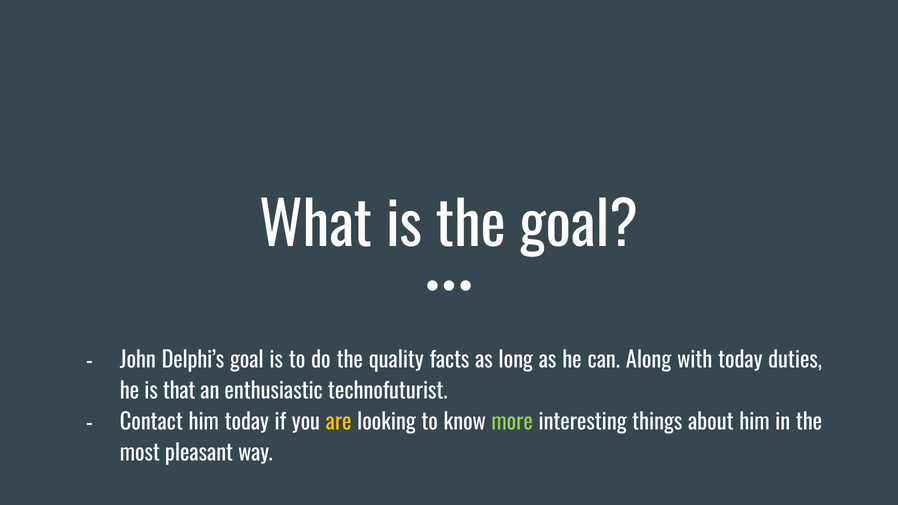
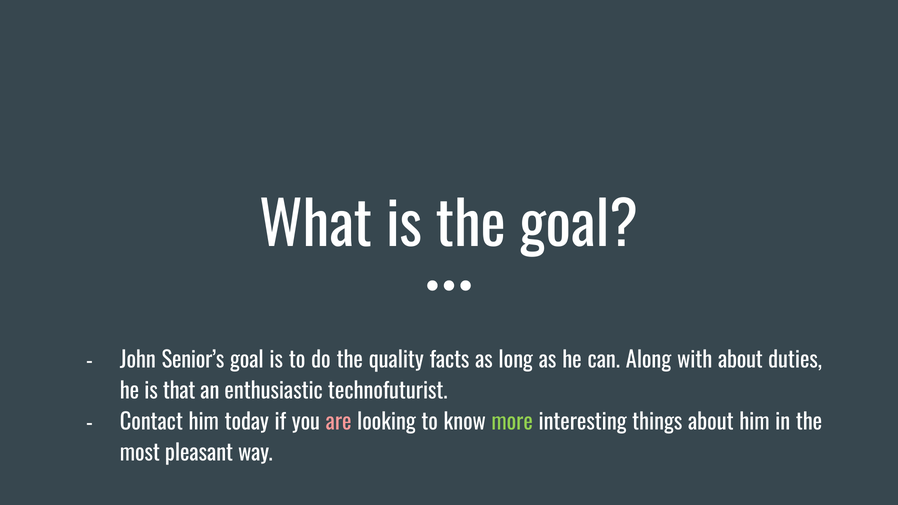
Delphi’s: Delphi’s -> Senior’s
with today: today -> about
are colour: yellow -> pink
